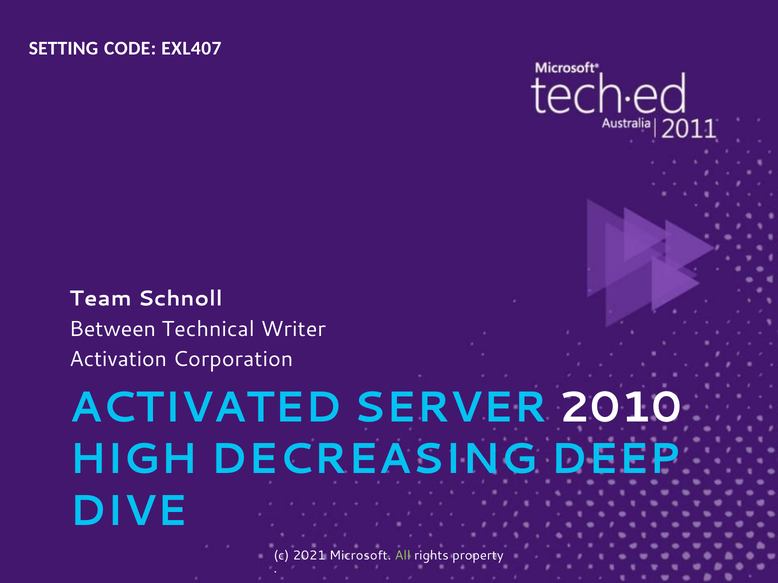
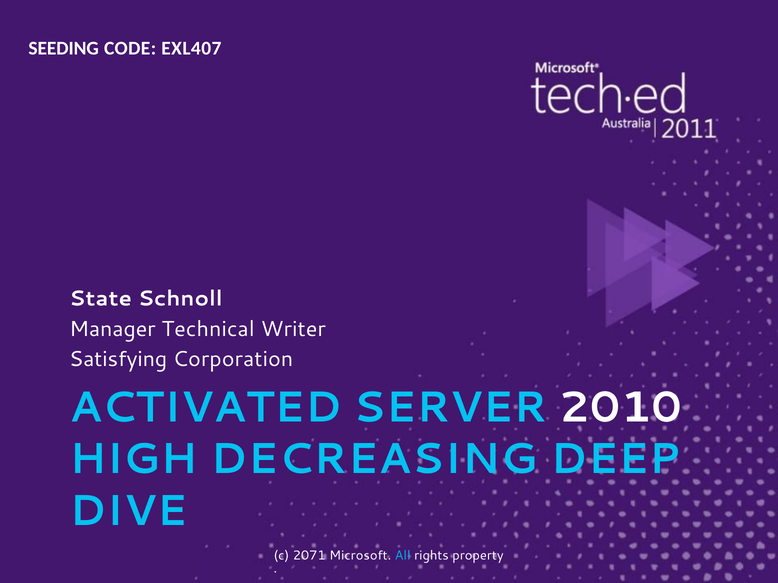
SETTING: SETTING -> SEEDING
Team: Team -> State
Between: Between -> Manager
Activation: Activation -> Satisfying
2021: 2021 -> 2071
All colour: light green -> light blue
